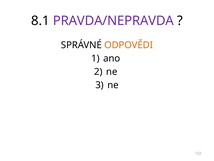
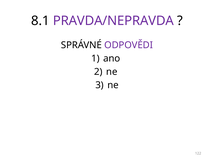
ODPOVĚDI colour: orange -> purple
